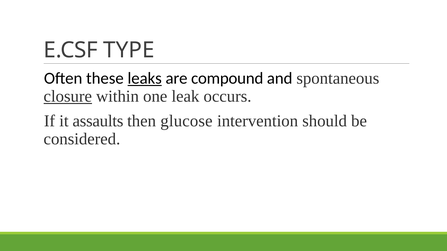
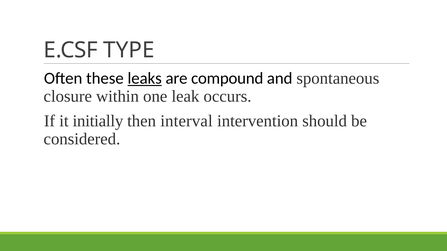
closure underline: present -> none
assaults: assaults -> initially
glucose: glucose -> interval
